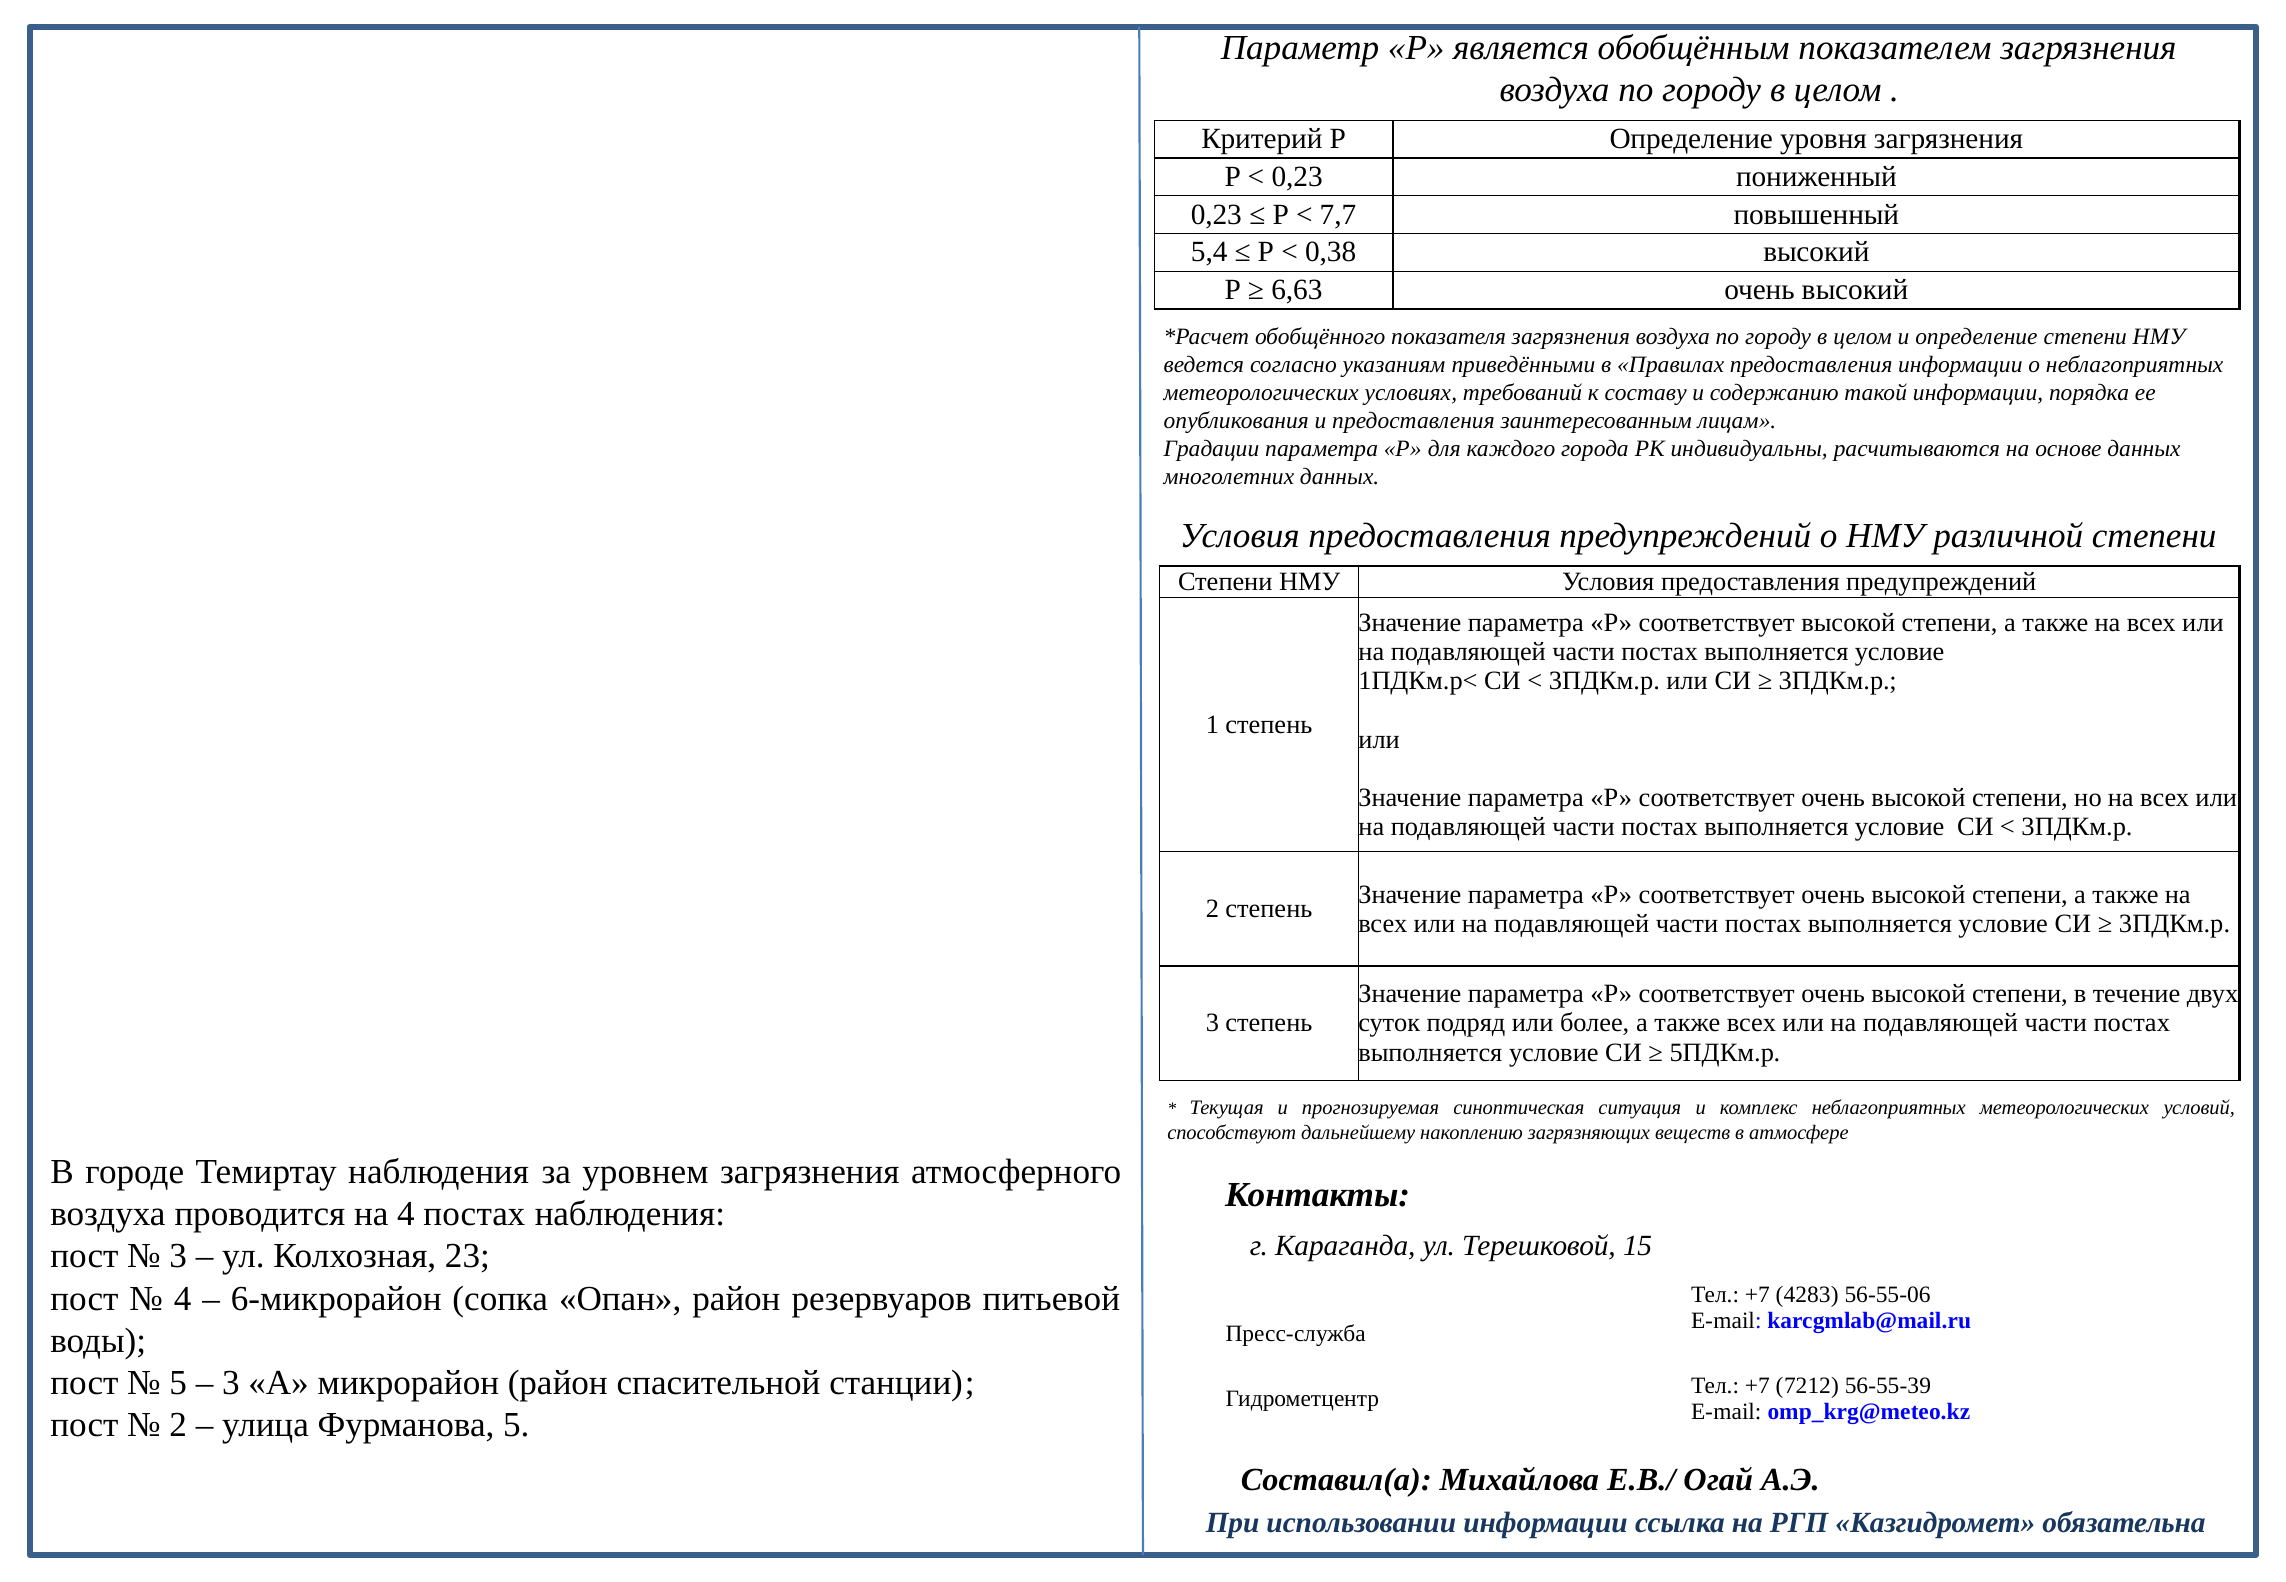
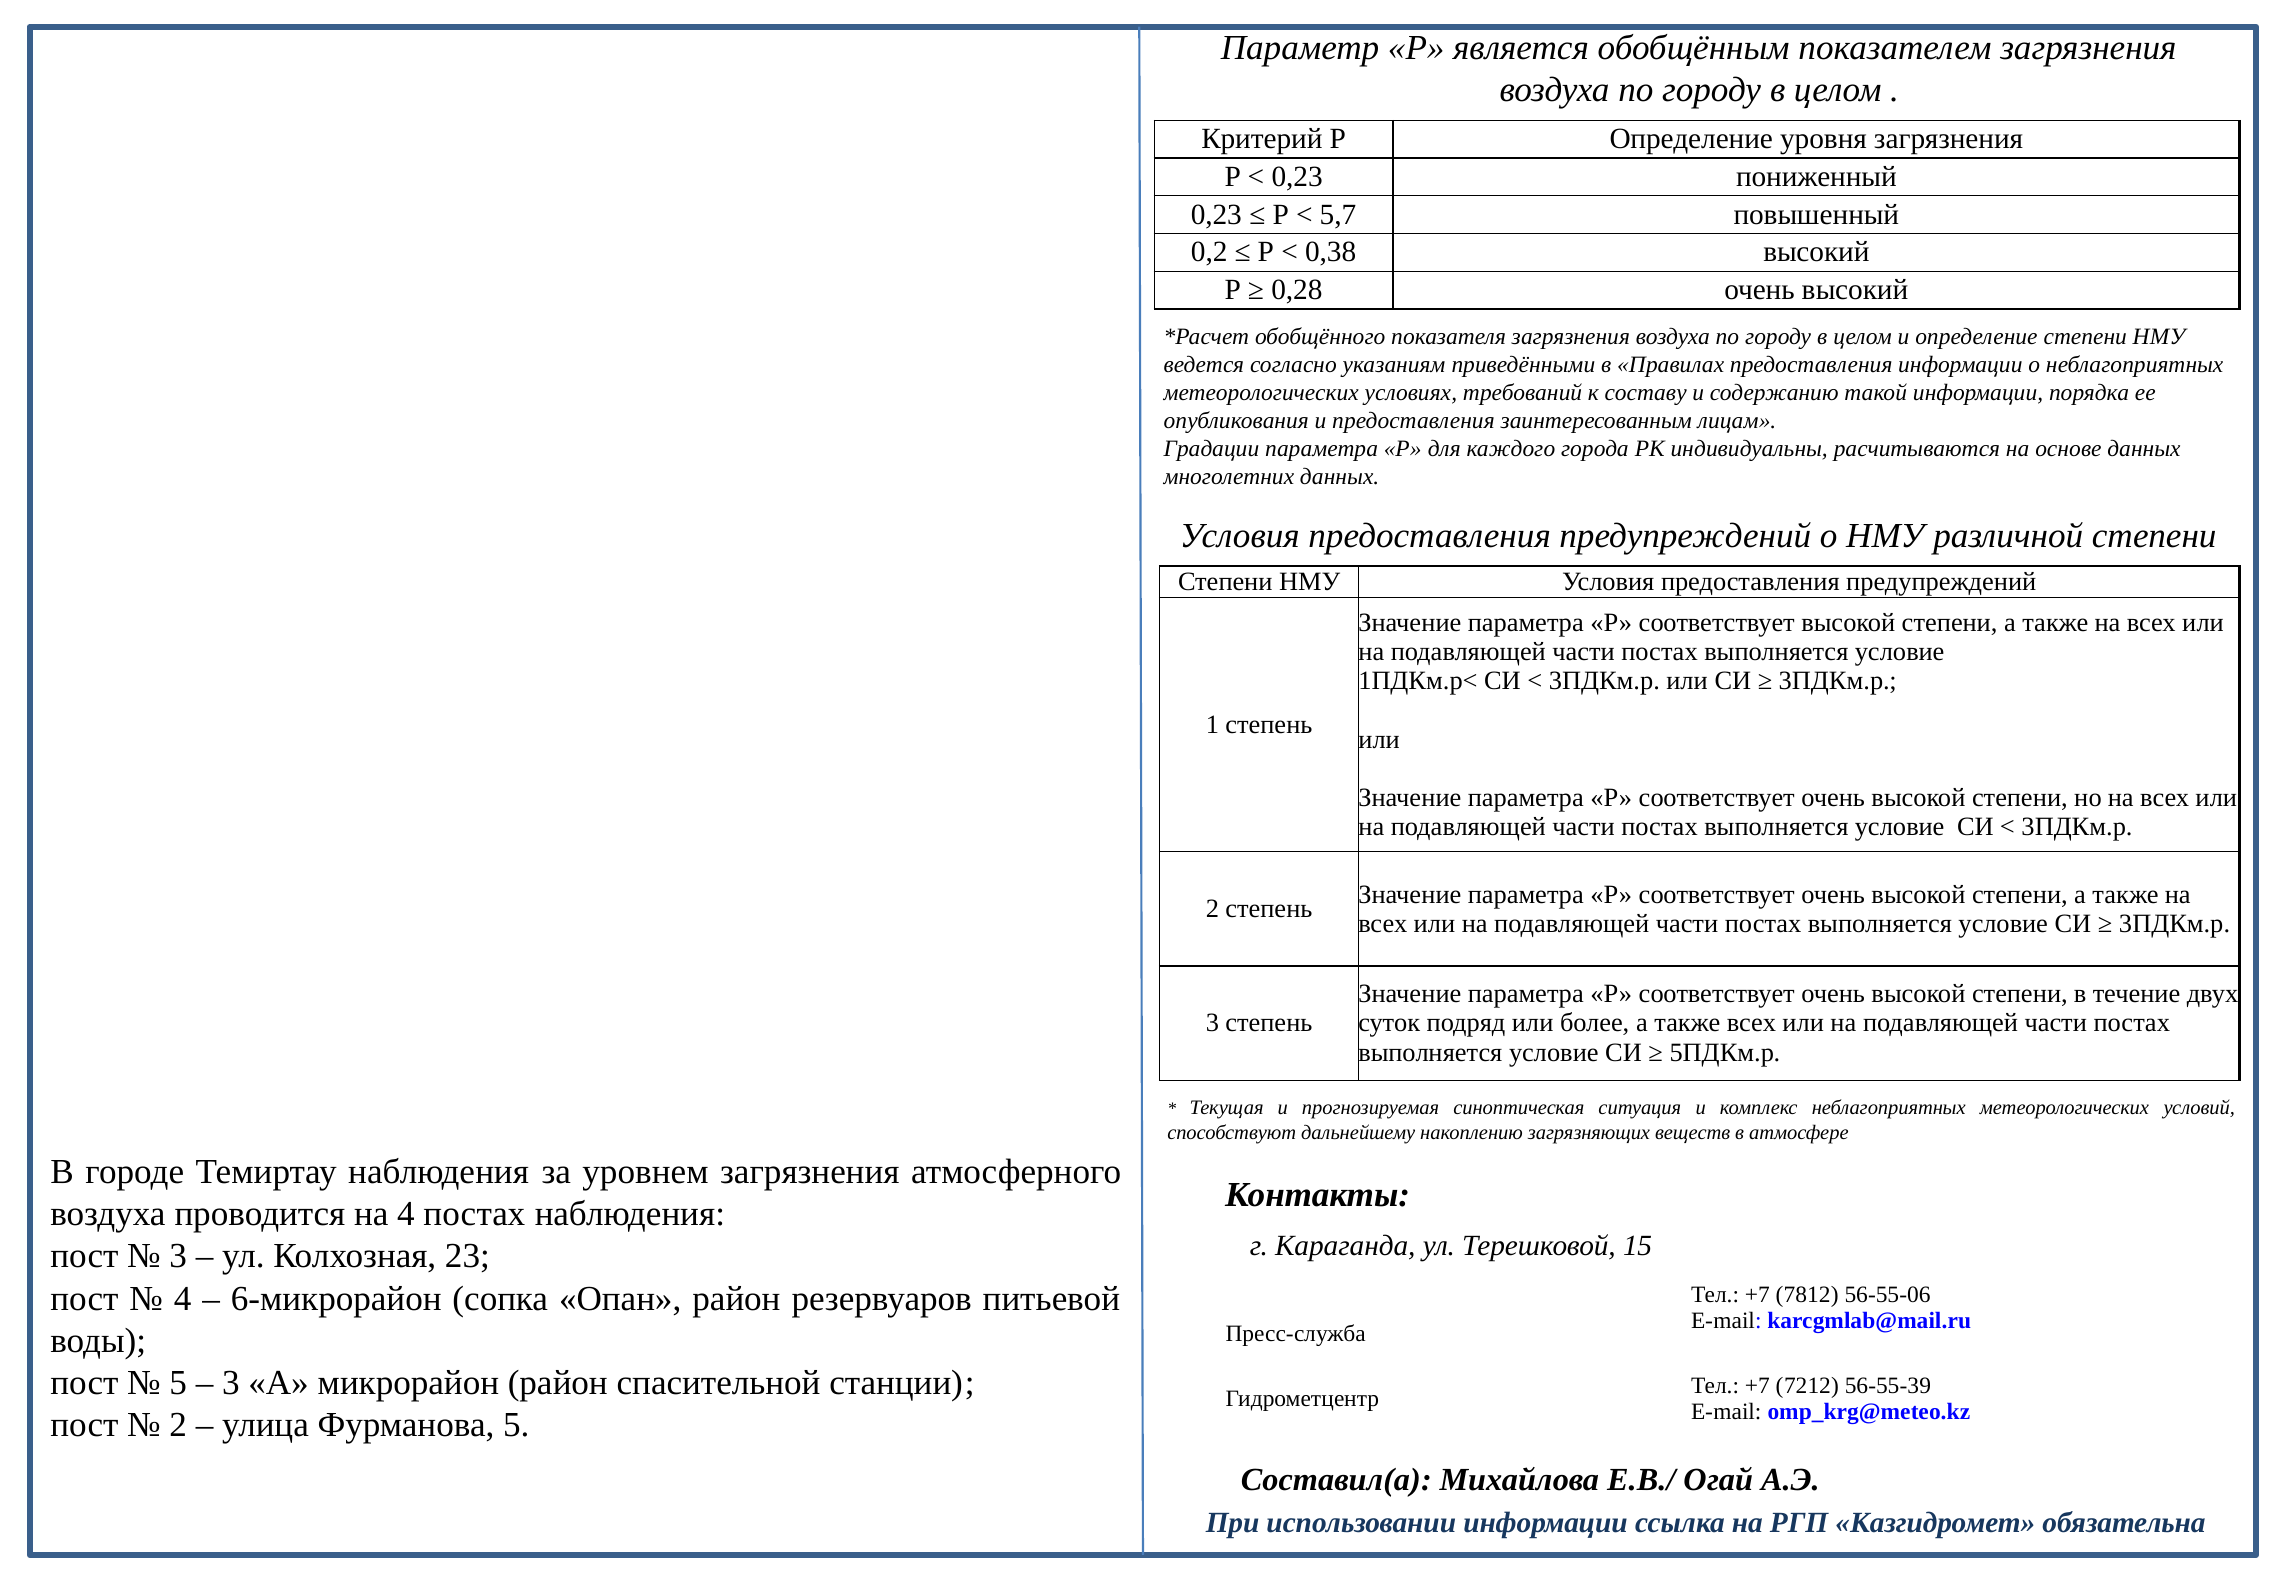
7,7: 7,7 -> 5,7
5,4: 5,4 -> 0,2
6,63: 6,63 -> 0,28
4283: 4283 -> 7812
